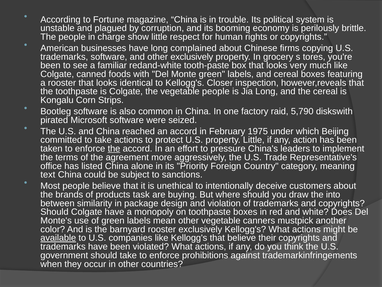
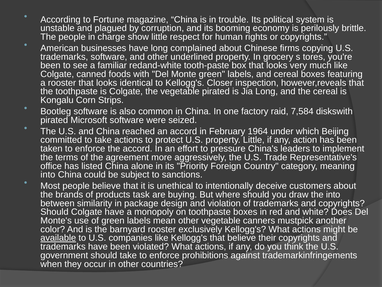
other exclusively: exclusively -> underlined
vegetable people: people -> pirated
5,790: 5,790 -> 7,584
1975: 1975 -> 1964
the at (114, 148) underline: present -> none
text at (48, 174): text -> into
